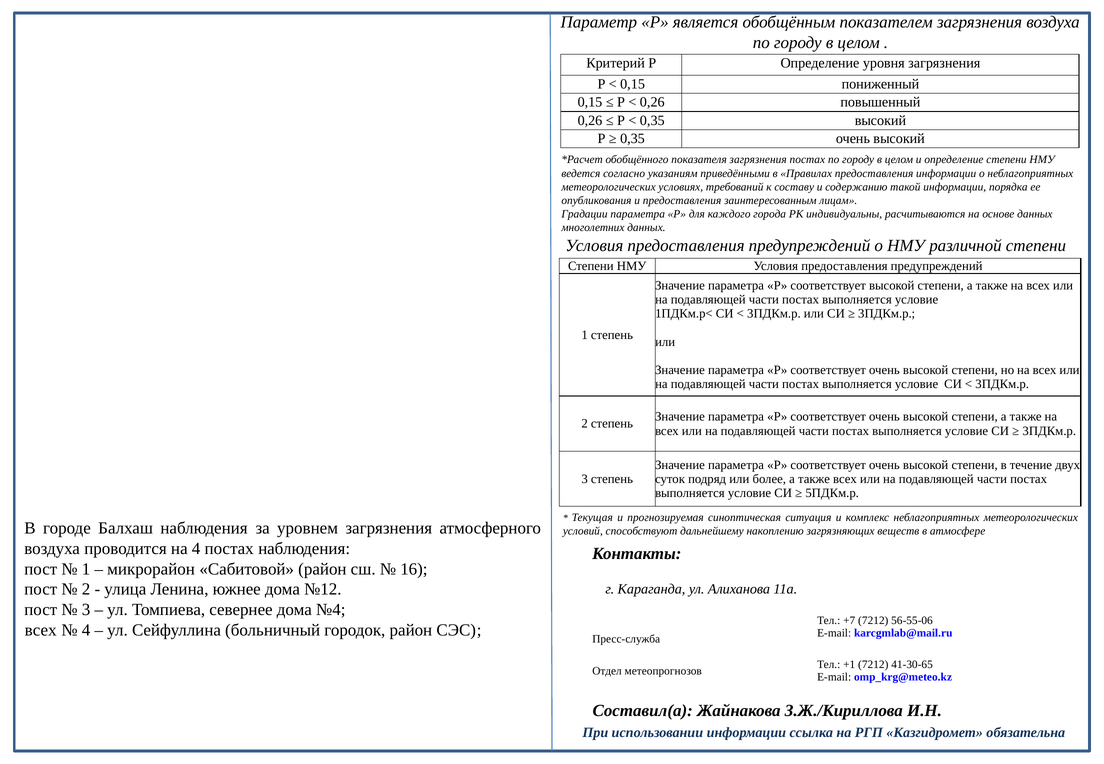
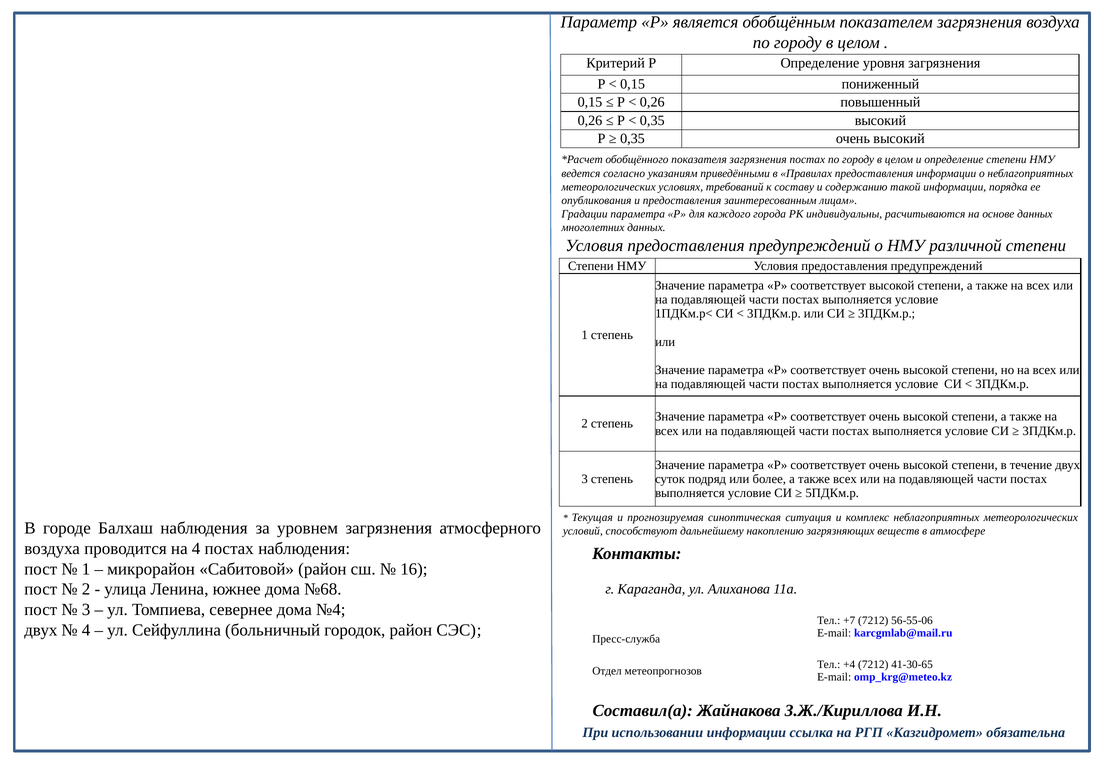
№12: №12 -> №68
всех at (41, 630): всех -> двух
+1: +1 -> +4
